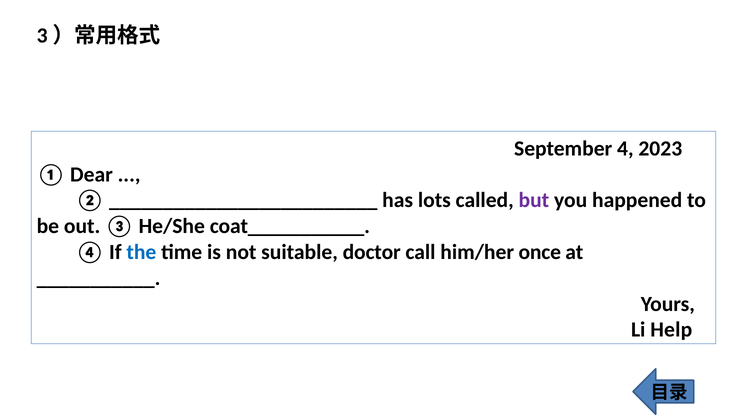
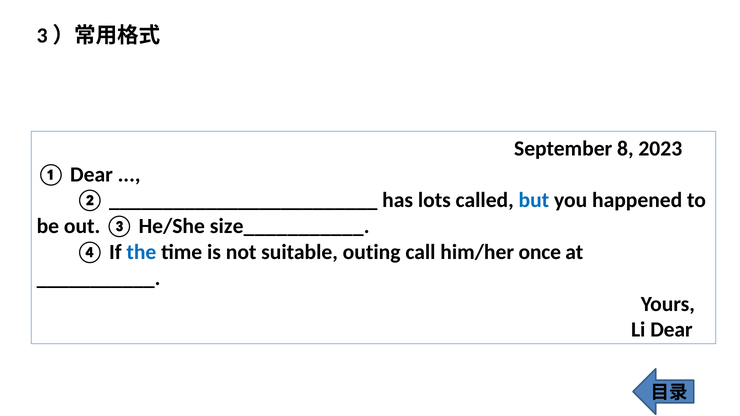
4: 4 -> 8
but colour: purple -> blue
coat___________: coat___________ -> size___________
doctor: doctor -> outing
Li Help: Help -> Dear
